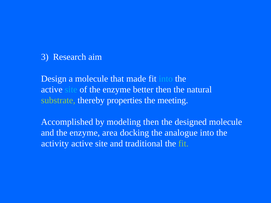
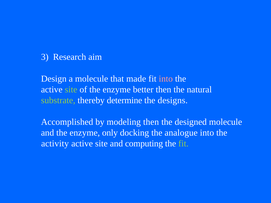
into at (166, 79) colour: light blue -> pink
site at (71, 90) colour: light blue -> light green
properties: properties -> determine
meeting: meeting -> designs
area: area -> only
traditional: traditional -> computing
